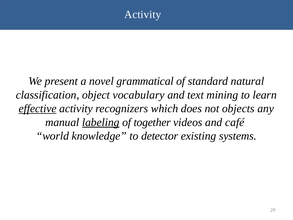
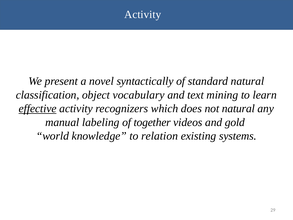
grammatical: grammatical -> syntactically
not objects: objects -> natural
labeling underline: present -> none
café: café -> gold
detector: detector -> relation
